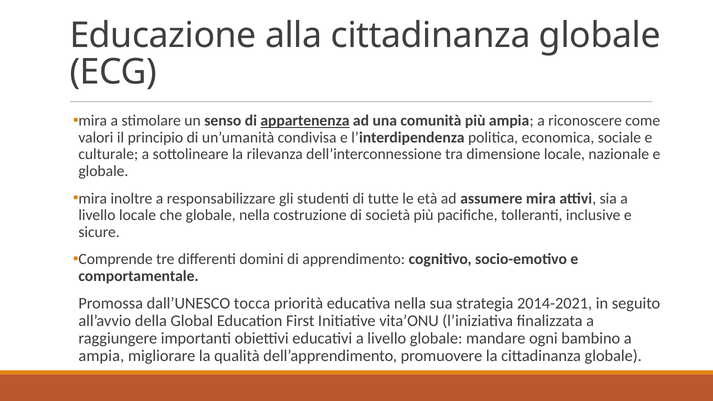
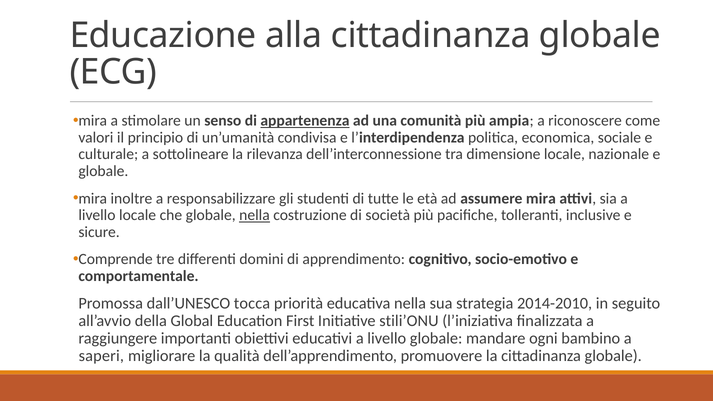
nella at (254, 215) underline: none -> present
2014-2021: 2014-2021 -> 2014-2010
vita’ONU: vita’ONU -> stili’ONU
ampia at (101, 356): ampia -> saperi
